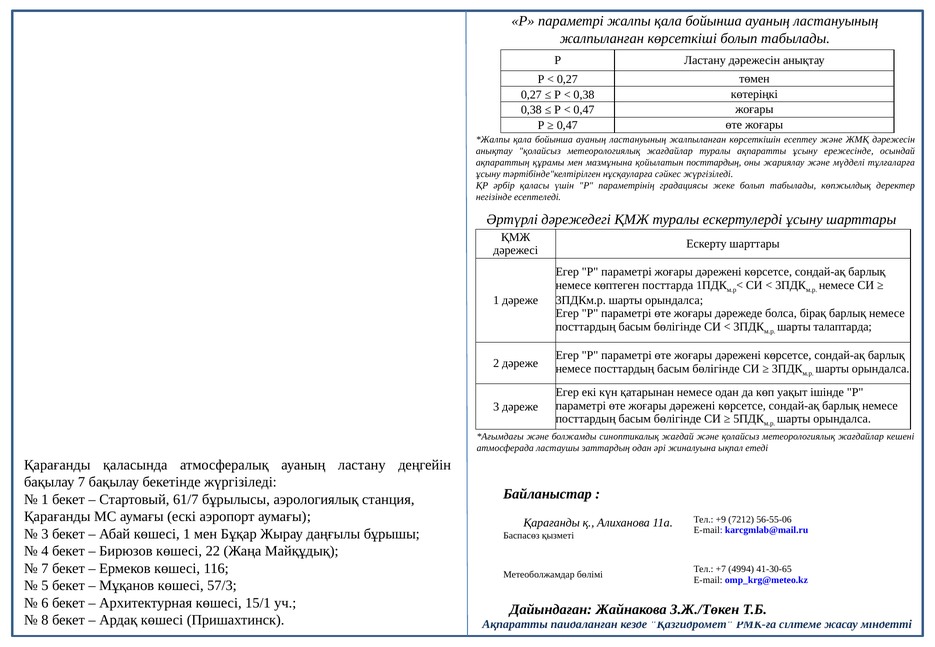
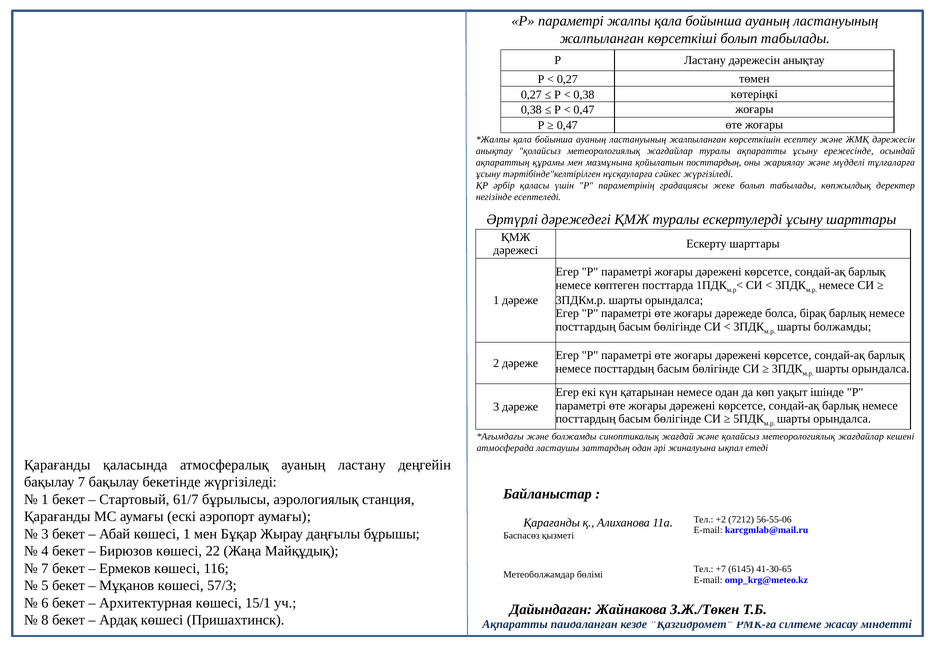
шарты талаптарда: талаптарда -> болжамды
+9: +9 -> +2
4994: 4994 -> 6145
